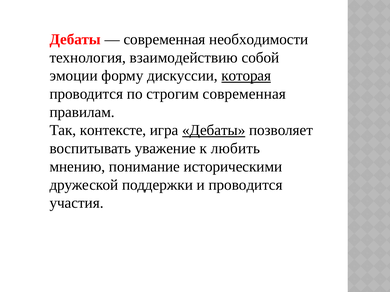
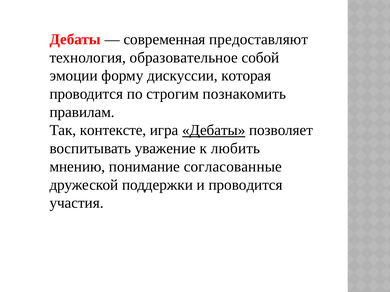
необходимости: необходимости -> предоставляют
взаимодействию: взаимодействию -> образовательное
которая underline: present -> none
строгим современная: современная -> познакомить
историческими: историческими -> согласованные
